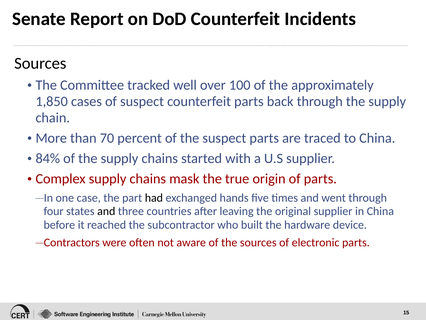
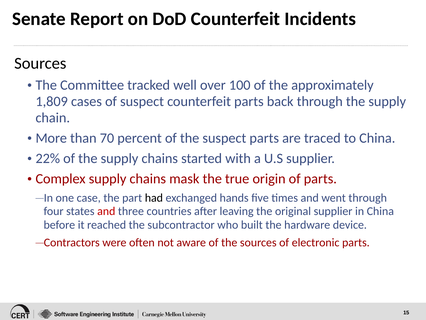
1,850: 1,850 -> 1,809
84%: 84% -> 22%
and at (106, 211) colour: black -> red
